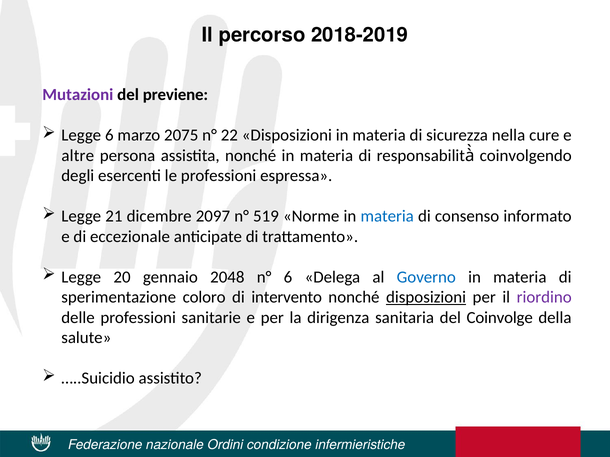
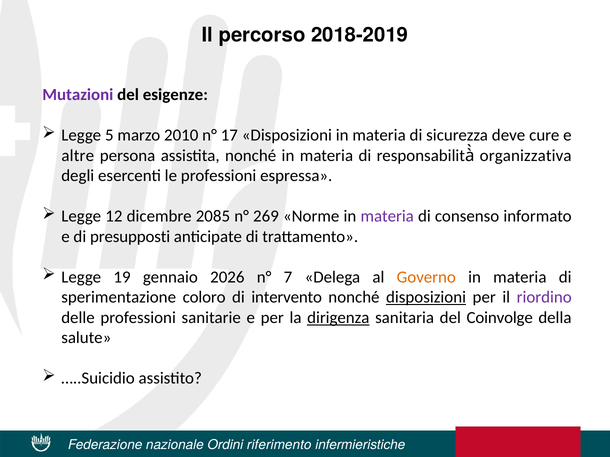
previene: previene -> esigenze
Legge 6: 6 -> 5
2075: 2075 -> 2010
22: 22 -> 17
nella: nella -> deve
coinvolgendo: coinvolgendo -> organizzativa
21: 21 -> 12
2097: 2097 -> 2085
519: 519 -> 269
materia at (387, 216) colour: blue -> purple
eccezionale: eccezionale -> presupposti
20: 20 -> 19
2048: 2048 -> 2026
n° 6: 6 -> 7
Governo colour: blue -> orange
dirigenza underline: none -> present
condizione: condizione -> riferimento
